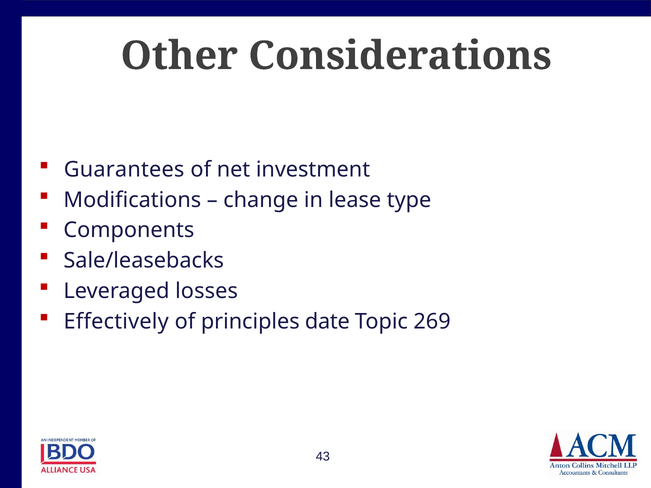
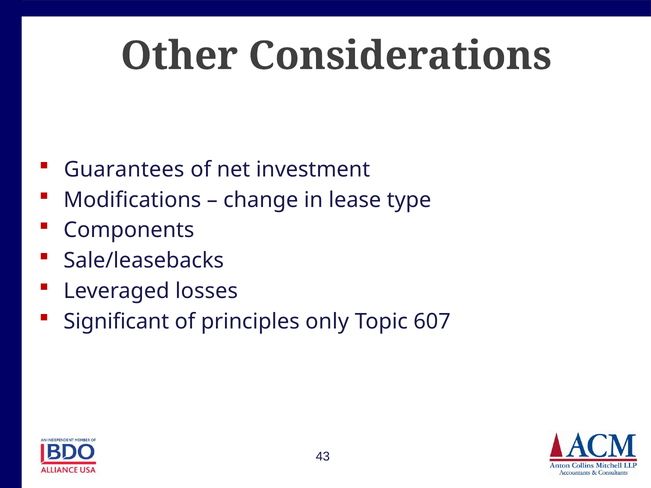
Effectively: Effectively -> Significant
date: date -> only
269: 269 -> 607
